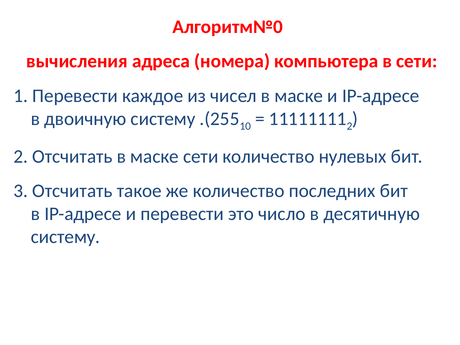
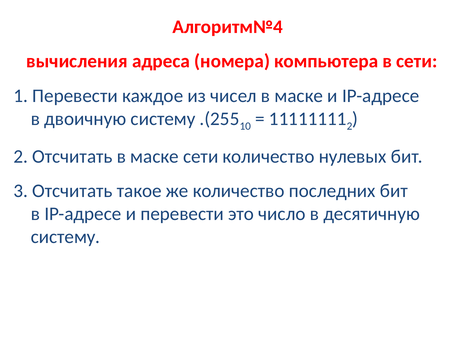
Алгоритм№0: Алгоритм№0 -> Алгоритм№4
